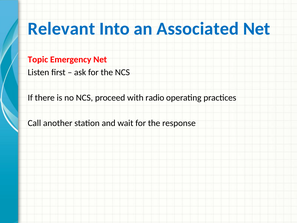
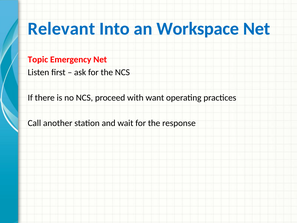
Associated: Associated -> Workspace
radio: radio -> want
